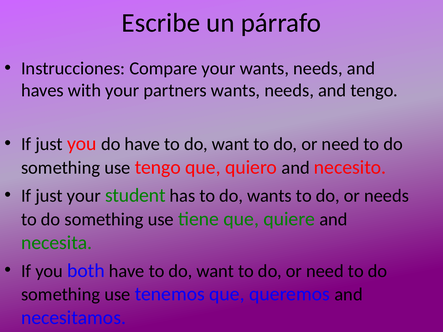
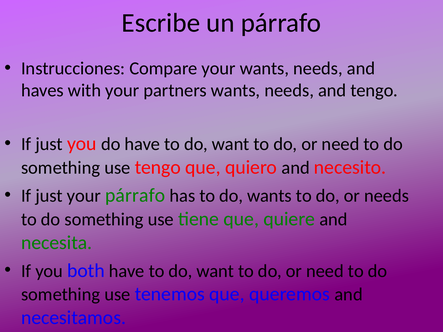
your student: student -> párrafo
